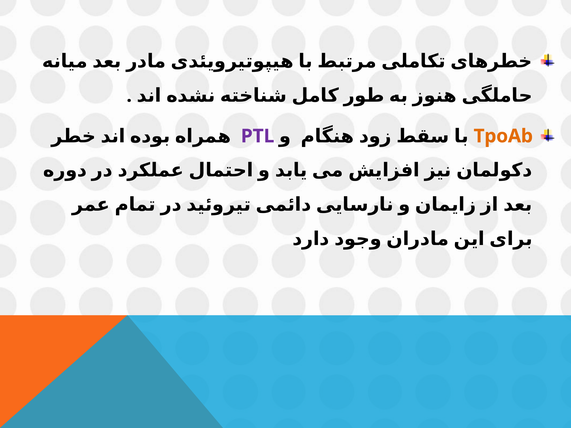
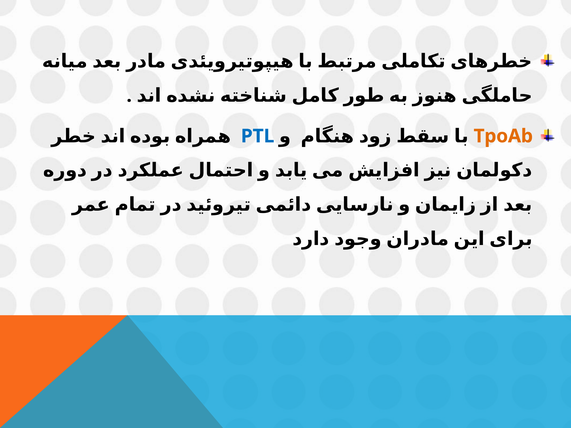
PTL colour: purple -> blue
